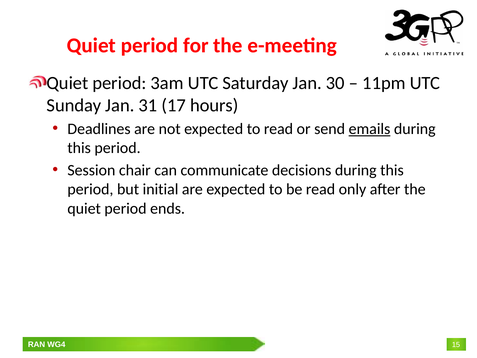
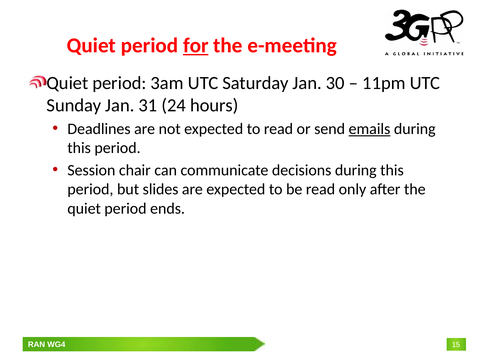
for underline: none -> present
17: 17 -> 24
initial: initial -> slides
